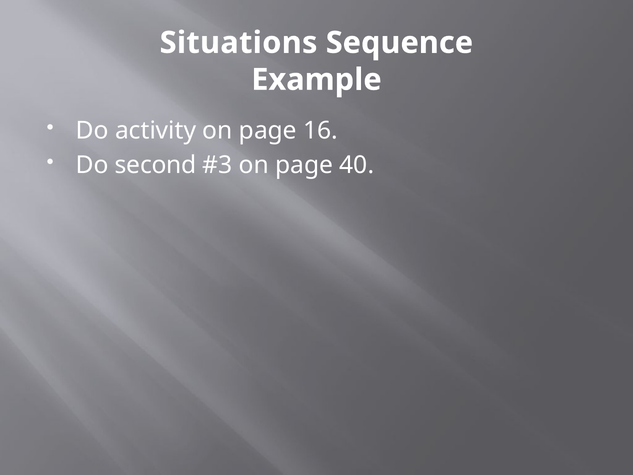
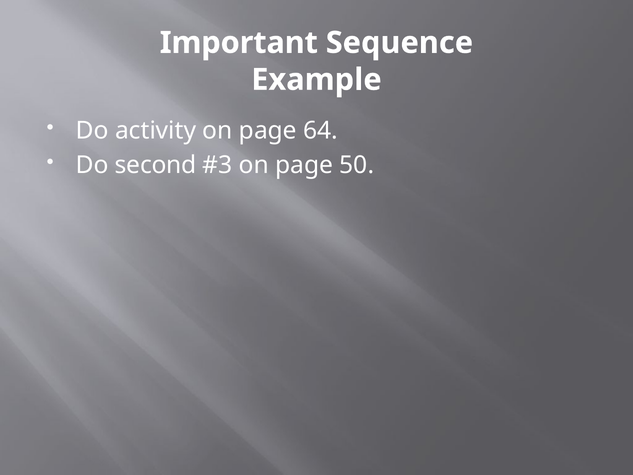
Situations: Situations -> Important
16: 16 -> 64
40: 40 -> 50
